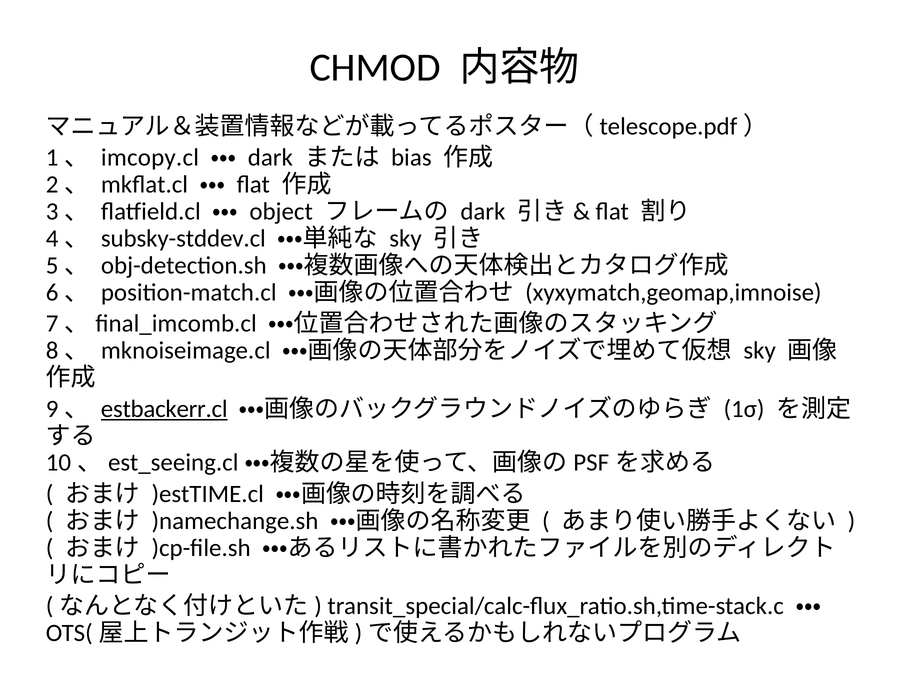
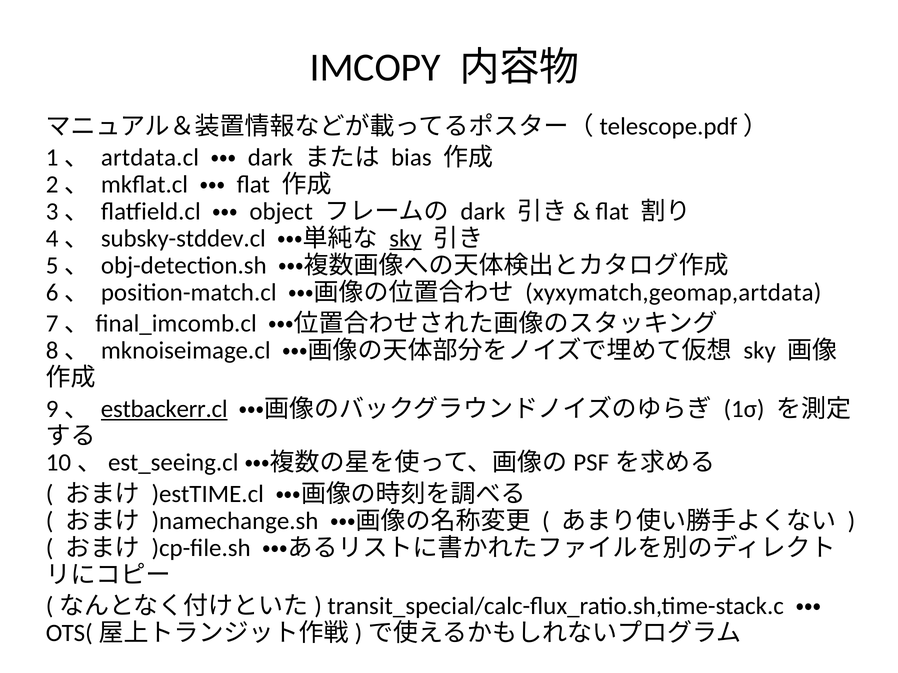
CHMOD: CHMOD -> IMCOPY
imcopy.cl: imcopy.cl -> artdata.cl
sky at (406, 239) underline: none -> present
xyxymatch,geomap,imnoise: xyxymatch,geomap,imnoise -> xyxymatch,geomap,artdata
